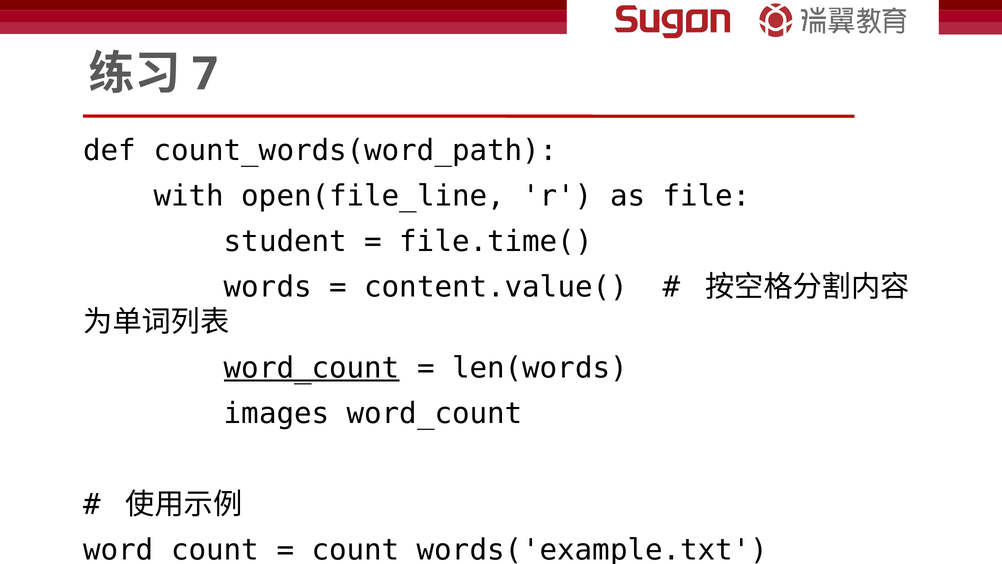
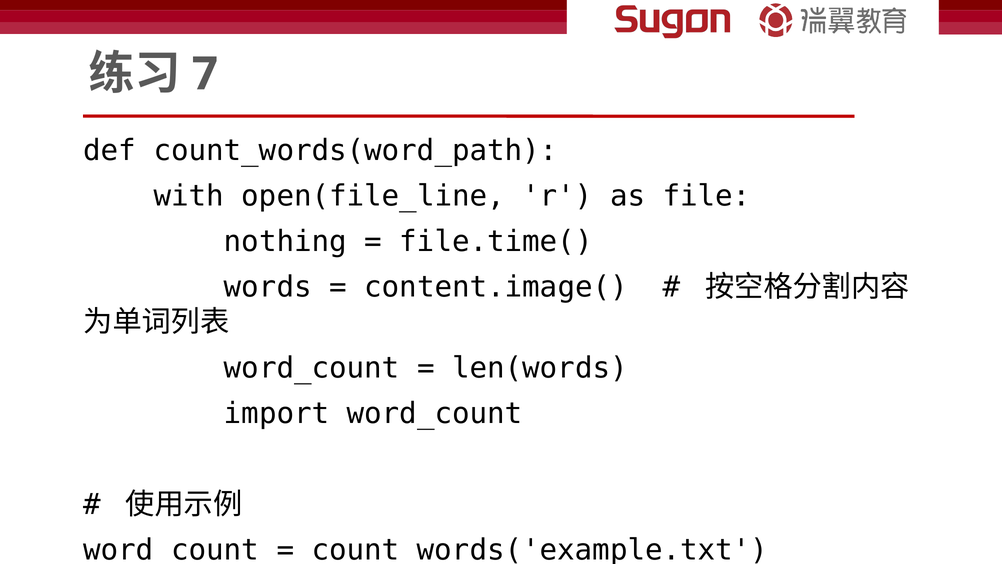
student: student -> nothing
content.value(: content.value( -> content.image(
word_count at (312, 368) underline: present -> none
images: images -> import
